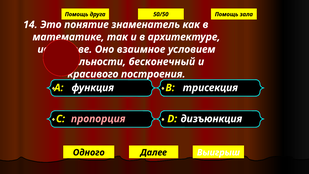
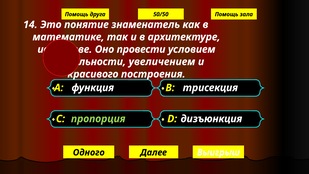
взаимное: взаимное -> провести
бесконечный: бесконечный -> увеличением
пропорция colour: pink -> light green
